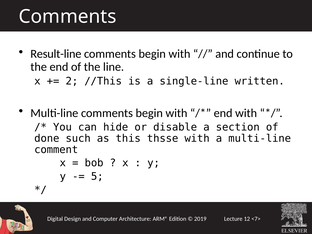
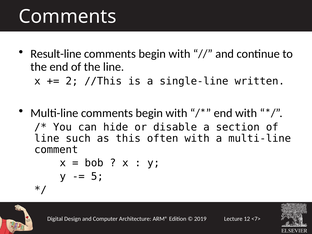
done at (47, 138): done -> line
thsse: thsse -> often
